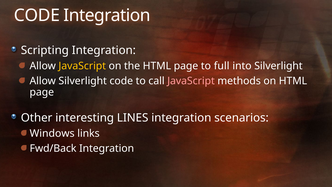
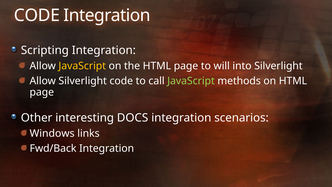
full: full -> will
JavaScript at (191, 81) colour: pink -> light green
LINES: LINES -> DOCS
